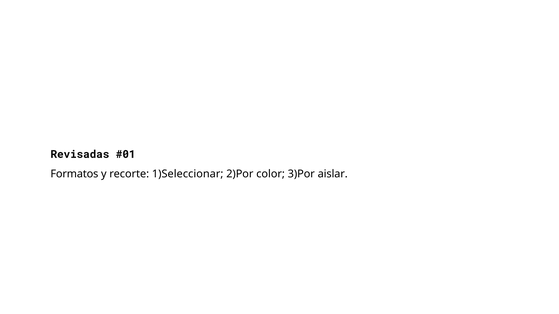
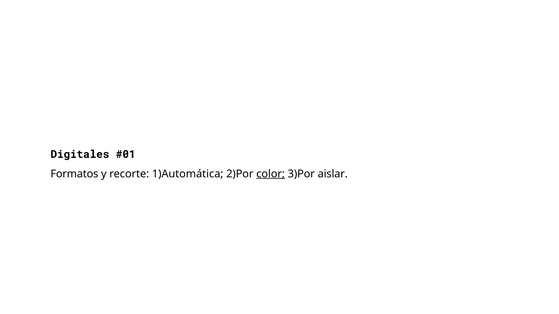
Revisadas: Revisadas -> Digitales
1)Seleccionar: 1)Seleccionar -> 1)Automática
color underline: none -> present
